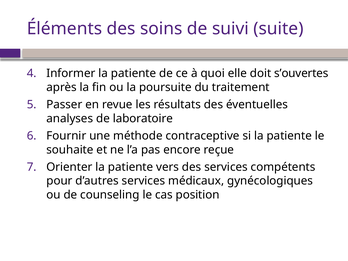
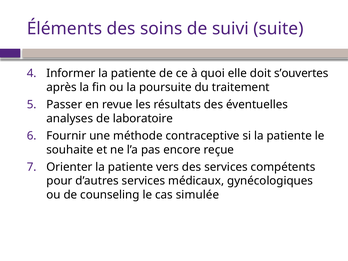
position: position -> simulée
